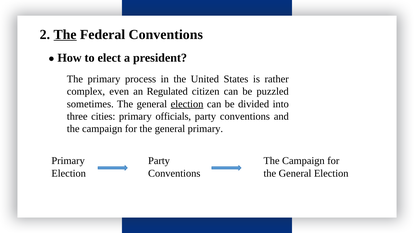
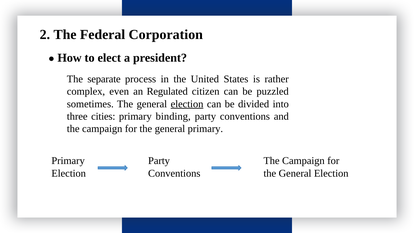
The at (65, 34) underline: present -> none
Federal Conventions: Conventions -> Corporation
The primary: primary -> separate
officials: officials -> binding
